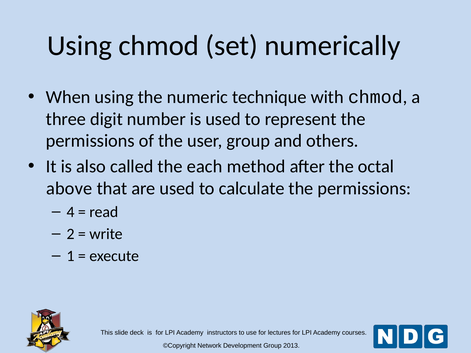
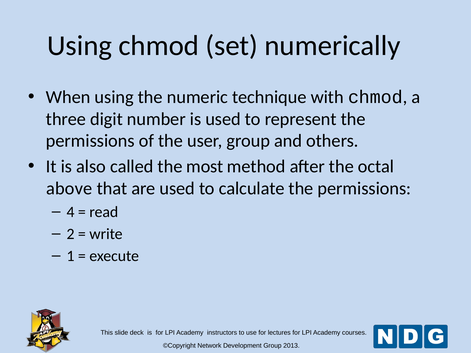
each: each -> most
